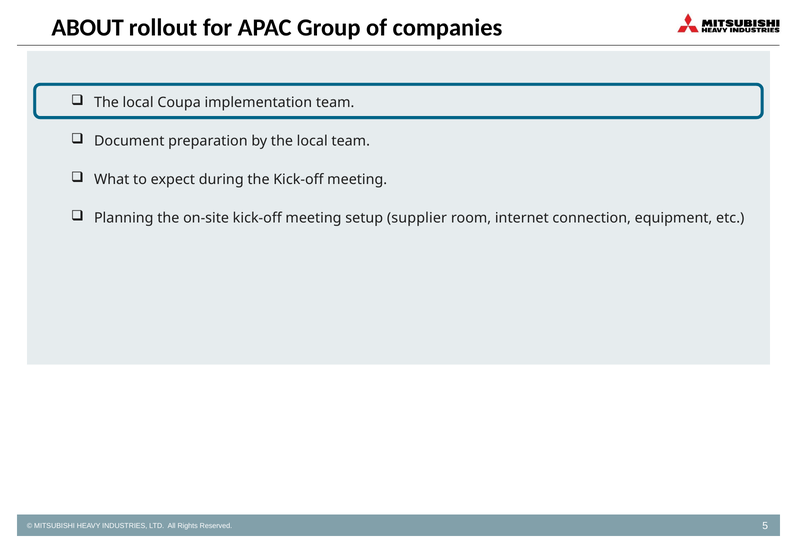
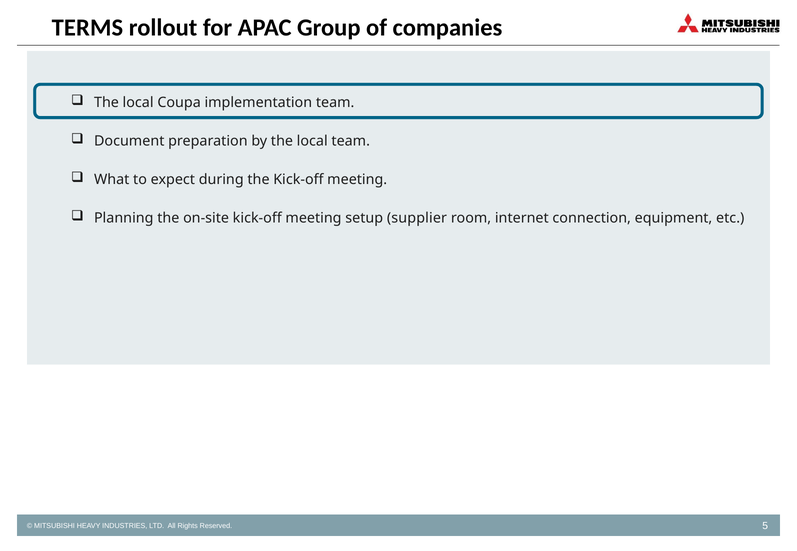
ABOUT: ABOUT -> TERMS
